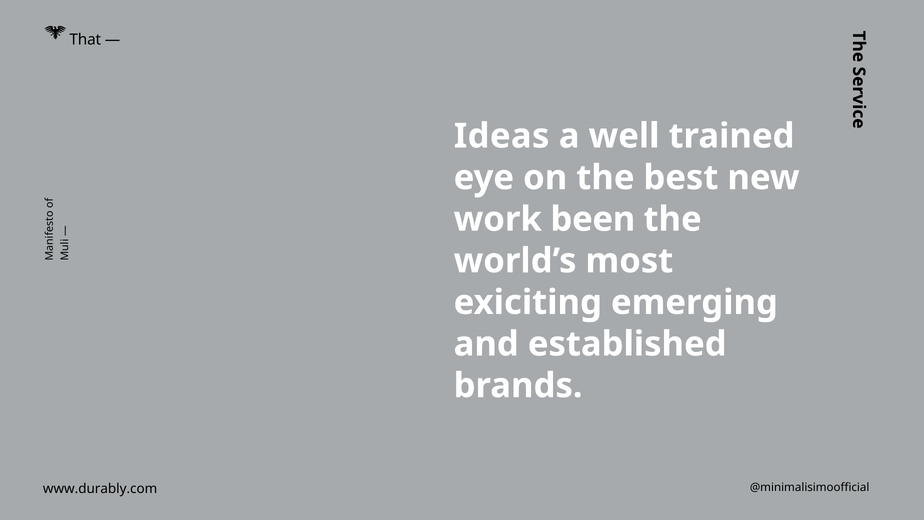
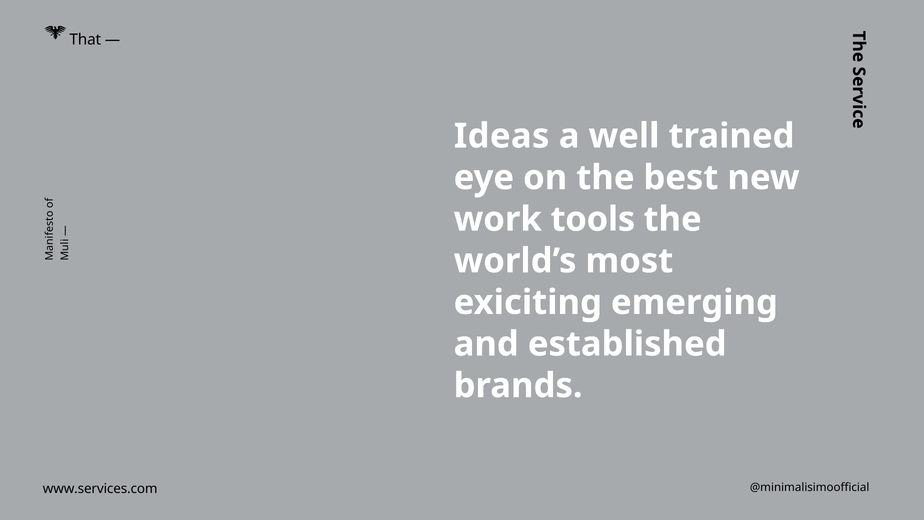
been: been -> tools
www.durably.com: www.durably.com -> www.services.com
